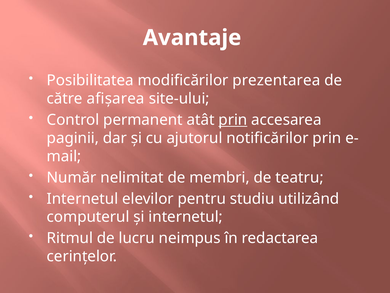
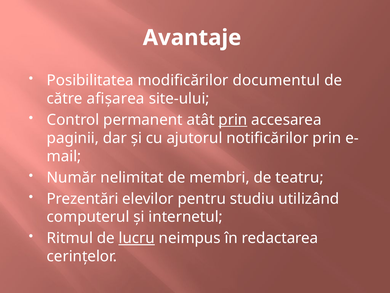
prezentarea: prezentarea -> documentul
Internetul at (82, 198): Internetul -> Prezentări
lucru underline: none -> present
